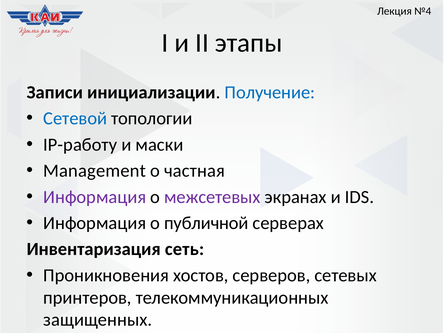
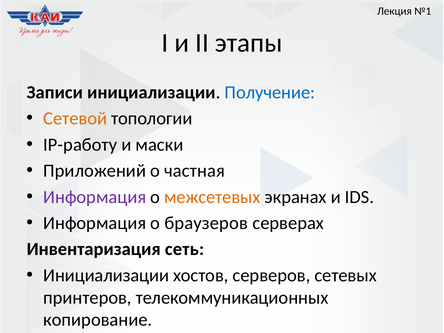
№4: №4 -> №1
Сетевой colour: blue -> orange
Management: Management -> Приложений
межсетевых colour: purple -> orange
публичной: публичной -> браузеров
Проникновения at (106, 275): Проникновения -> Инициализации
защищенных: защищенных -> копирование
